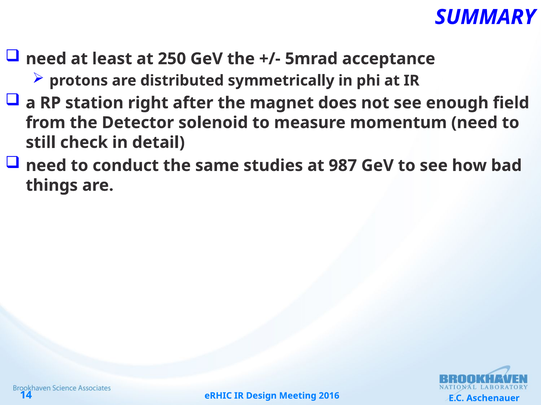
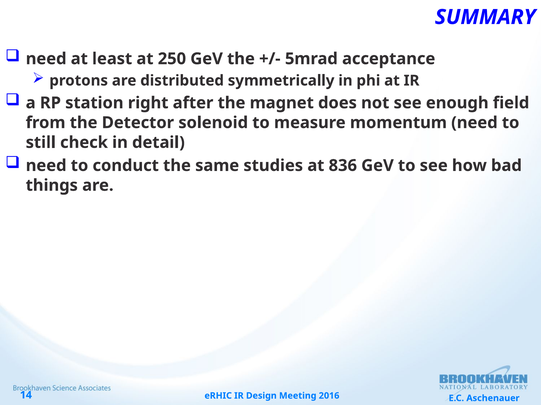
987: 987 -> 836
